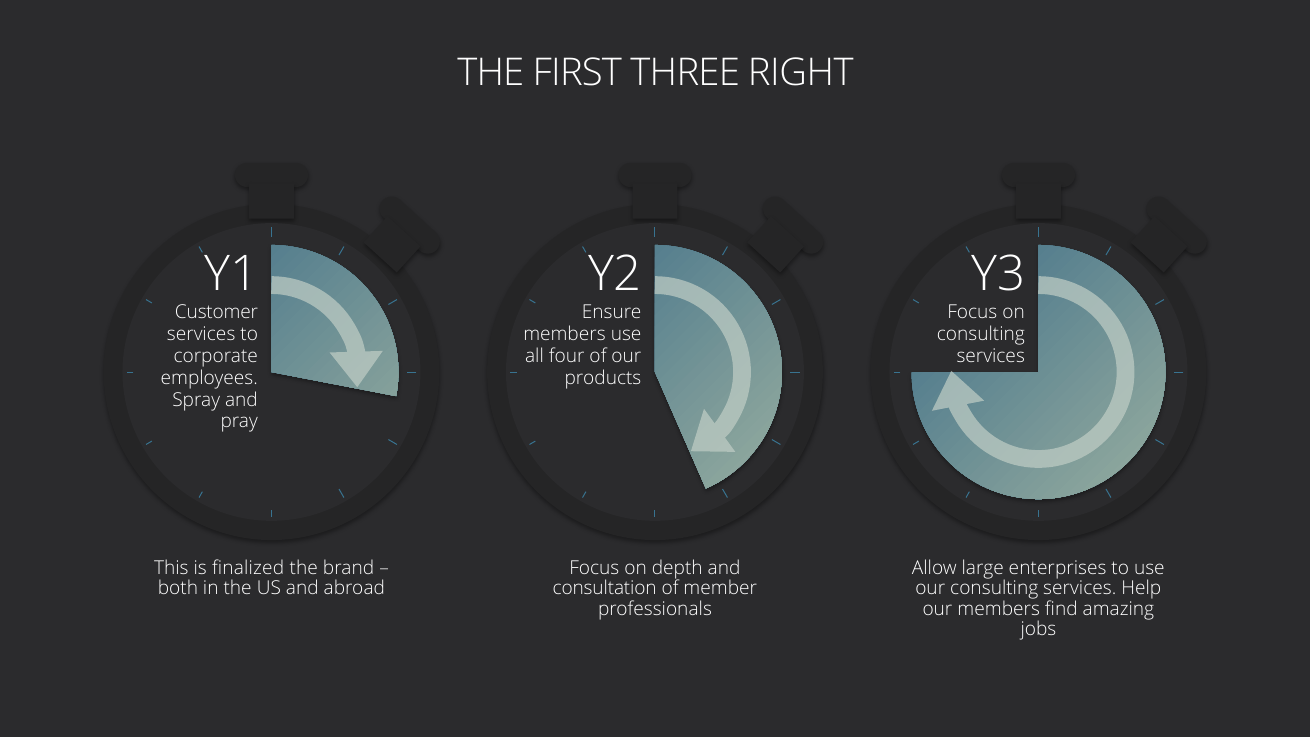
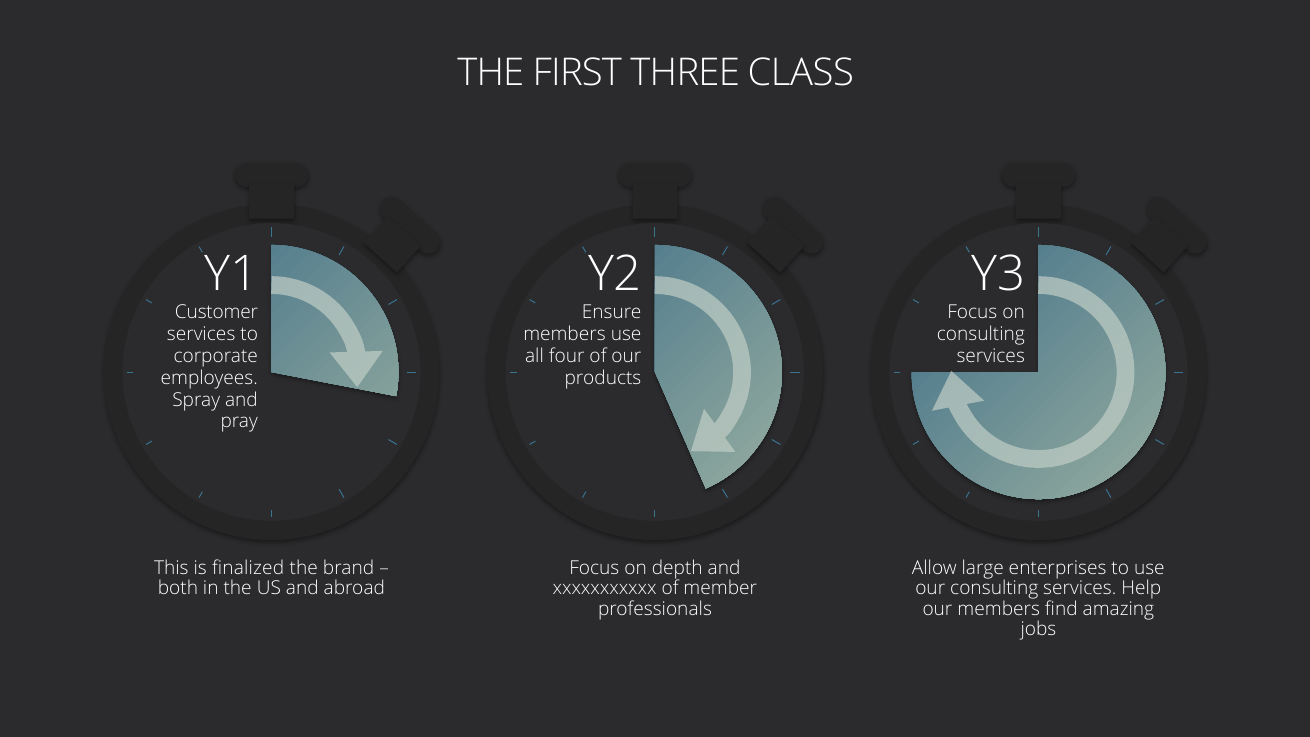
RIGHT: RIGHT -> CLASS
consultation: consultation -> xxxxxxxxxxx
